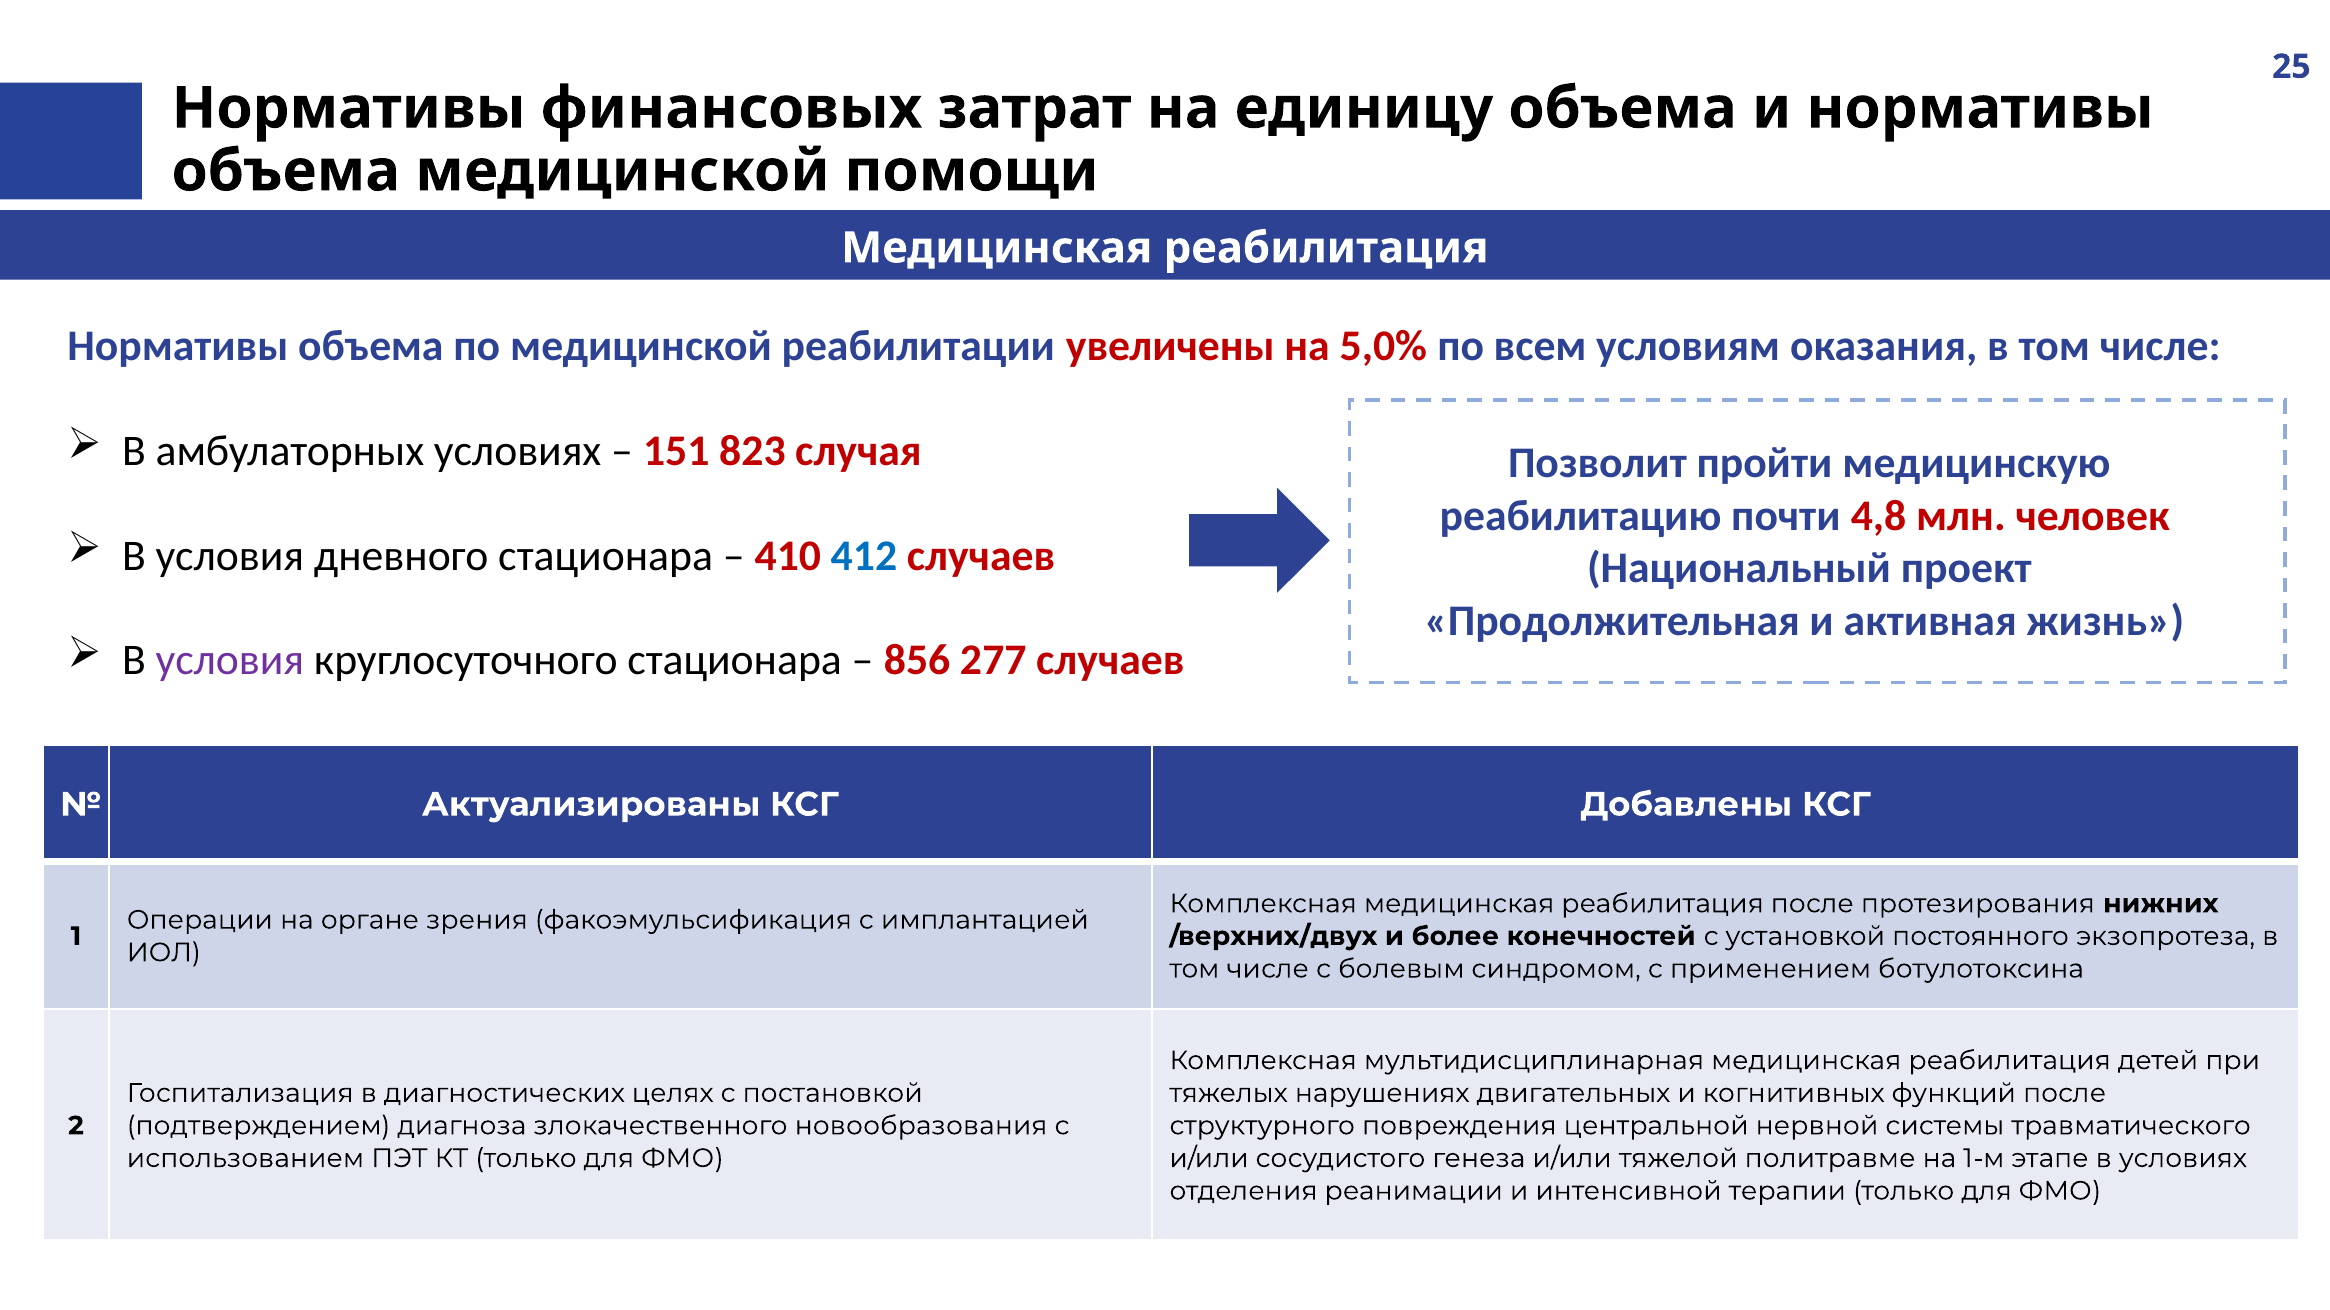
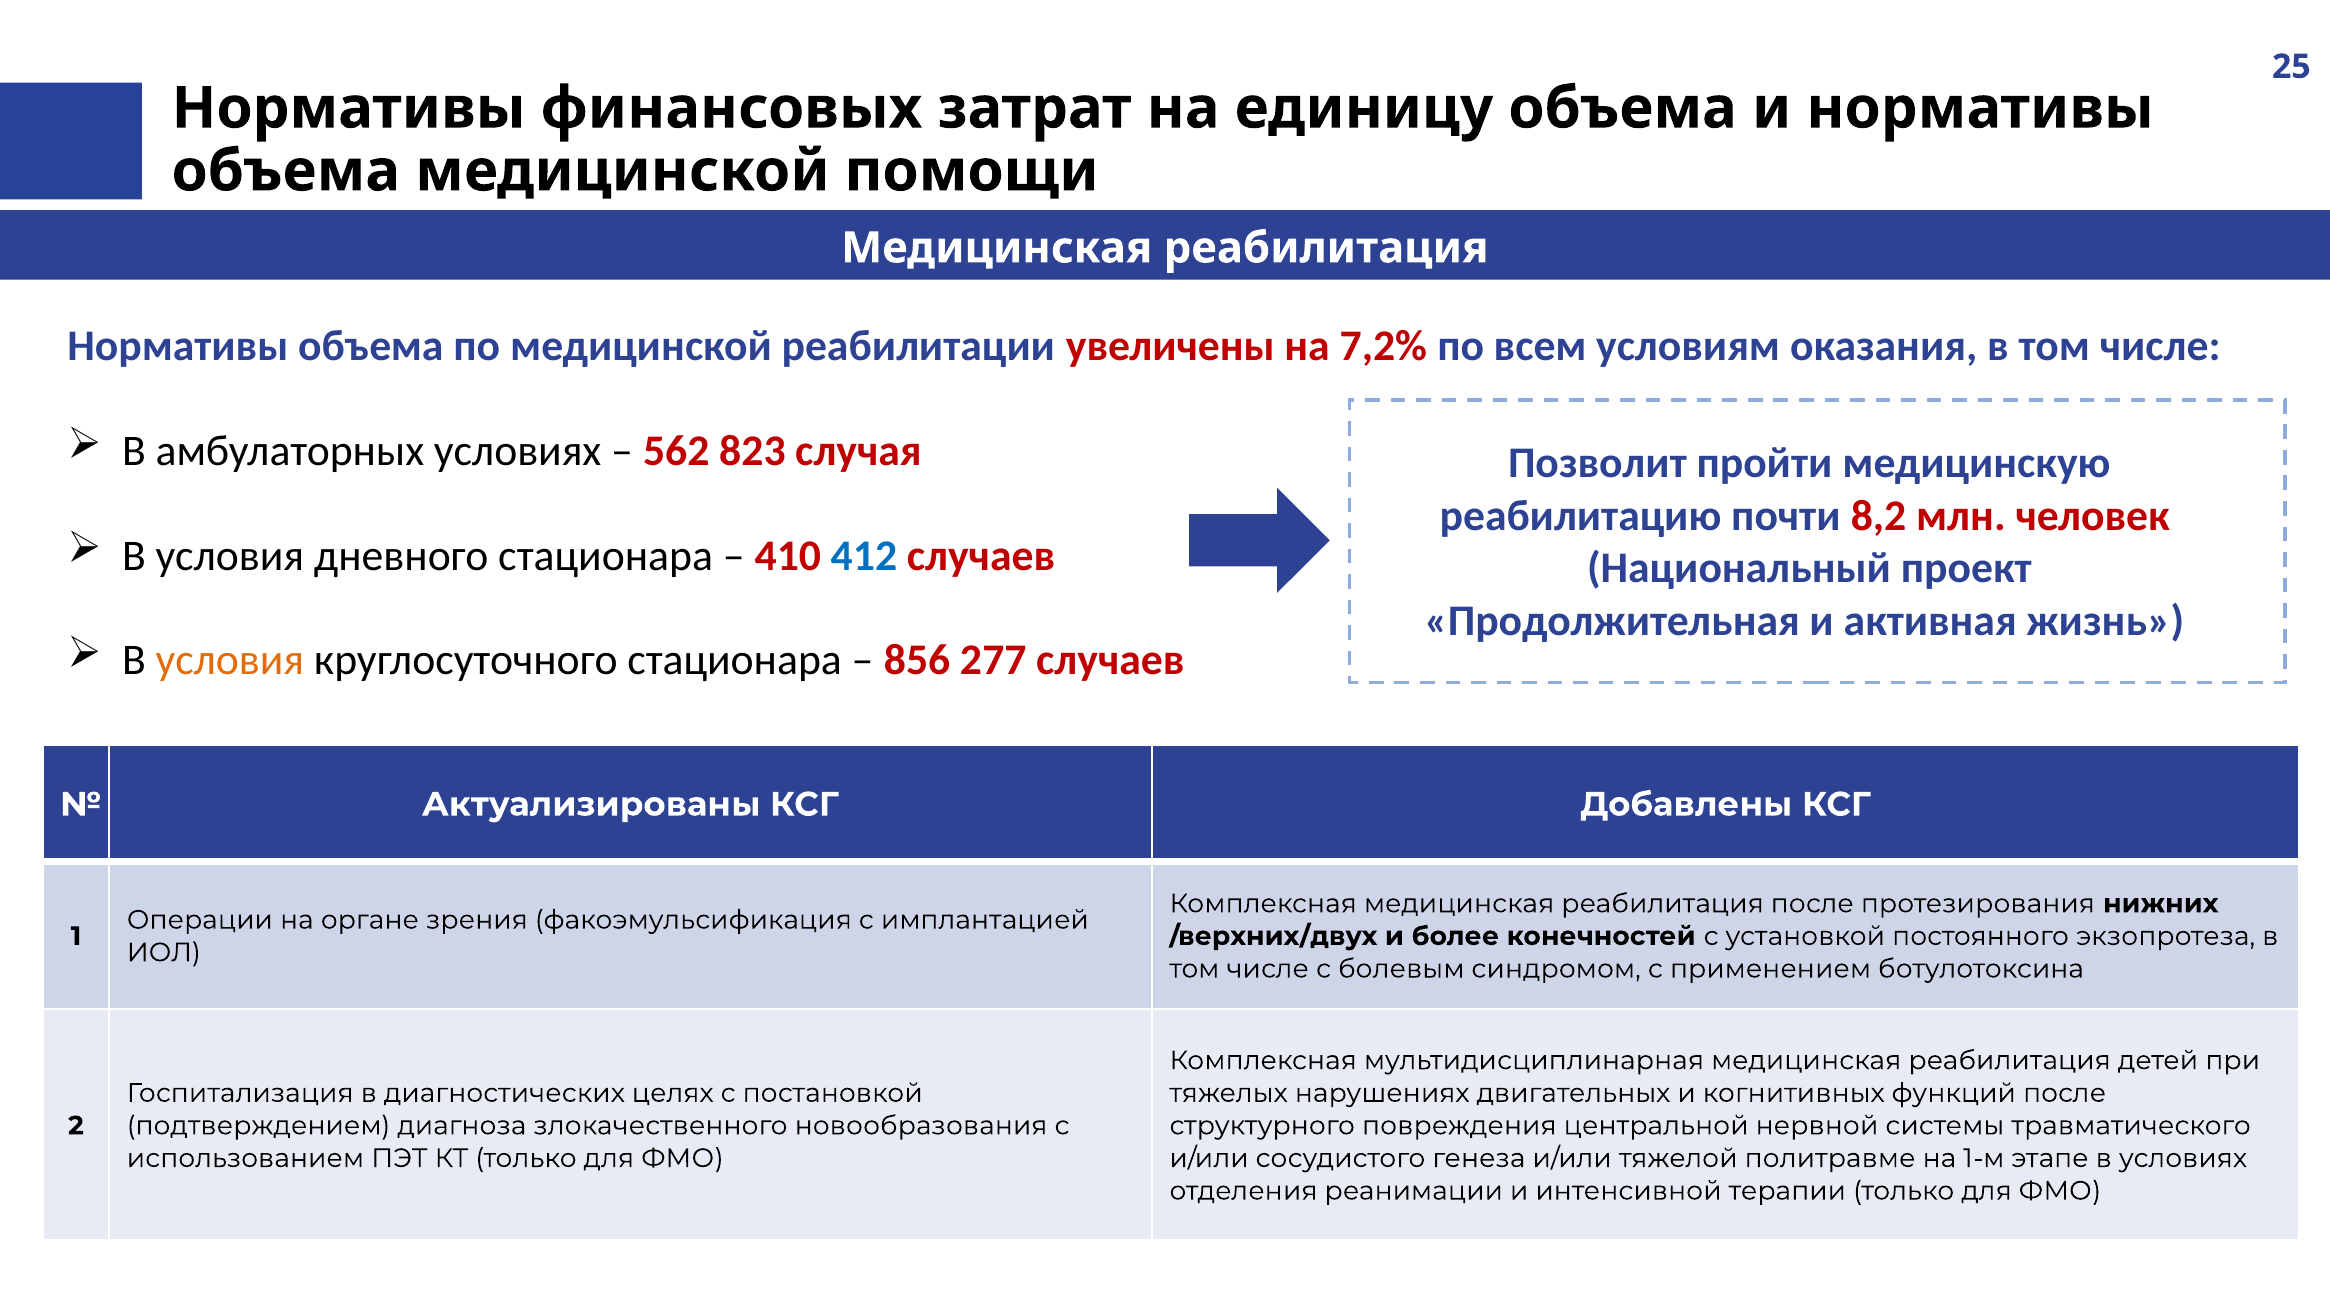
5,0%: 5,0% -> 7,2%
151: 151 -> 562
4,8: 4,8 -> 8,2
условия at (230, 661) colour: purple -> orange
